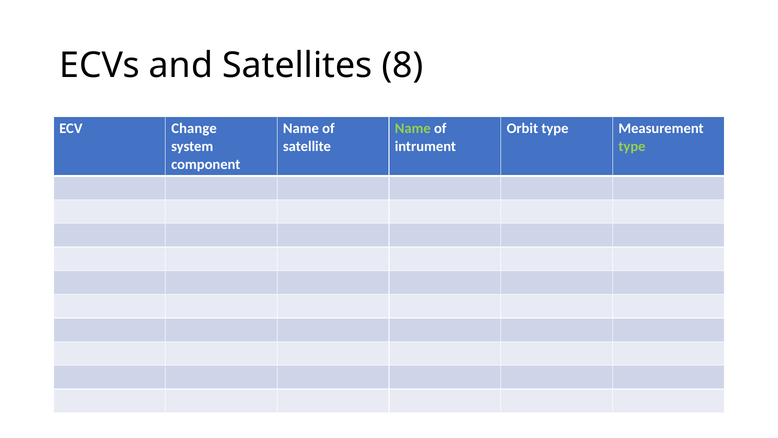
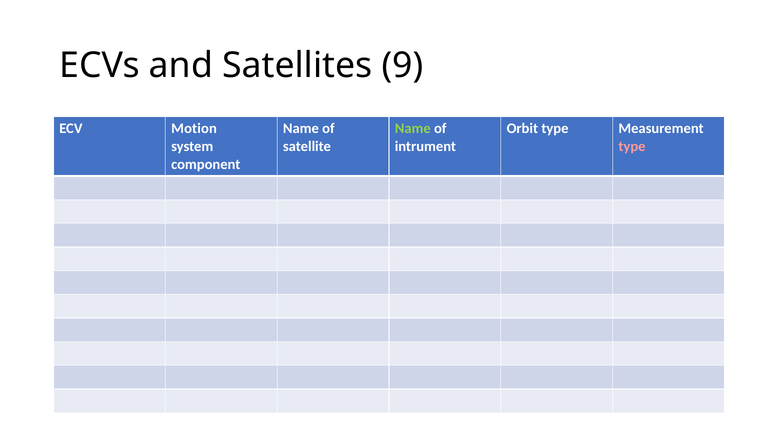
8: 8 -> 9
Change: Change -> Motion
type at (632, 146) colour: light green -> pink
